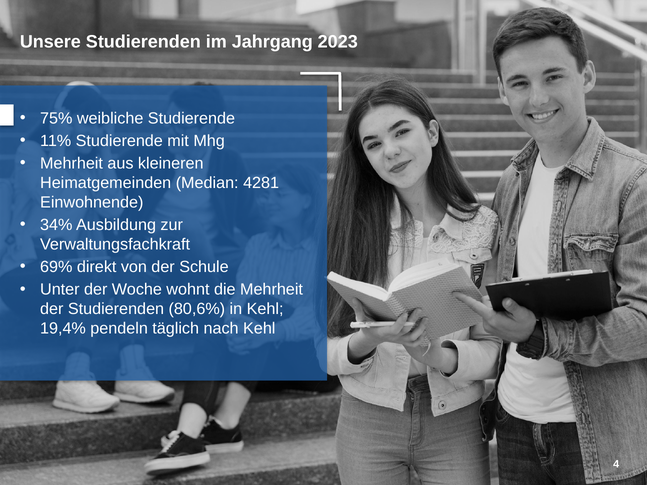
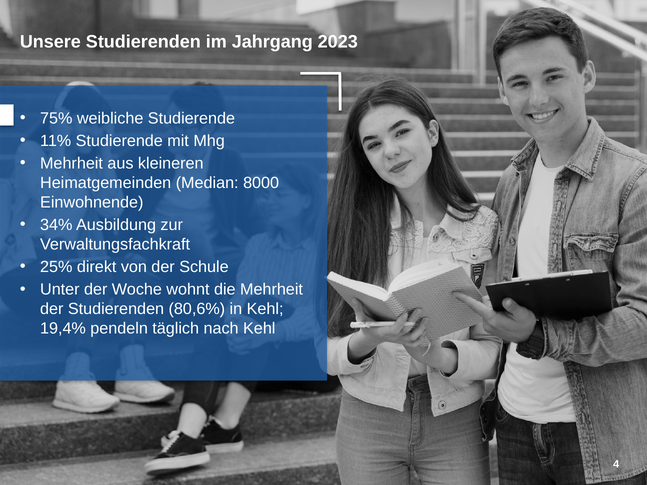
4281: 4281 -> 8000
69%: 69% -> 25%
